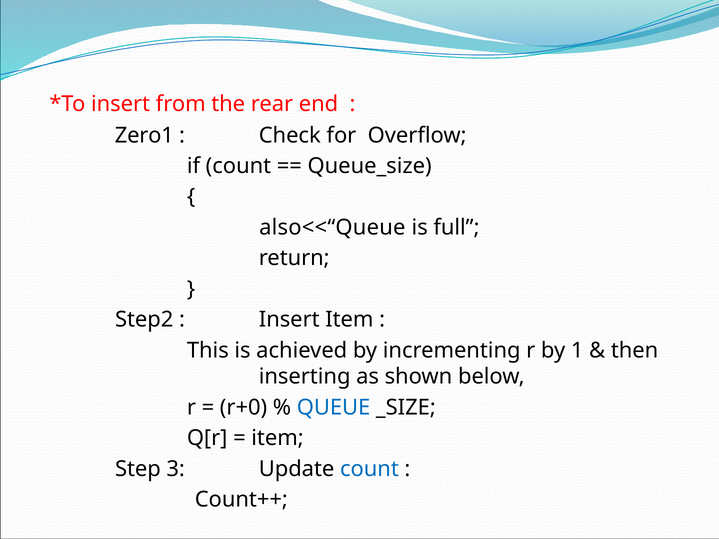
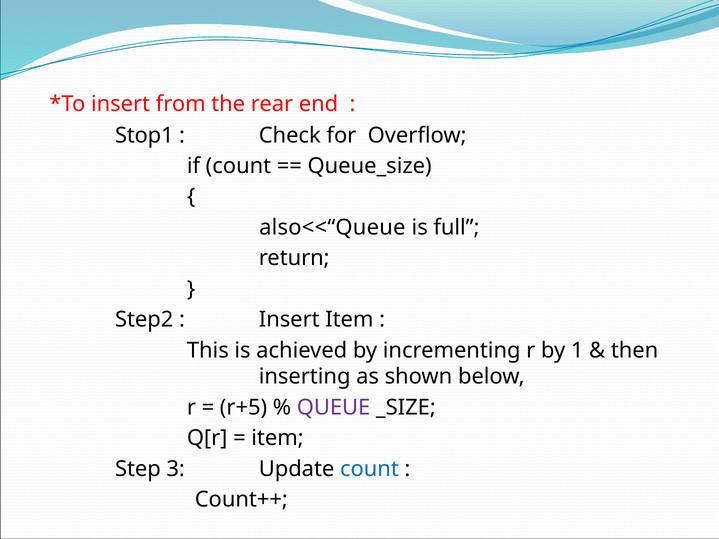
Zero1: Zero1 -> Stop1
r+0: r+0 -> r+5
QUEUE colour: blue -> purple
